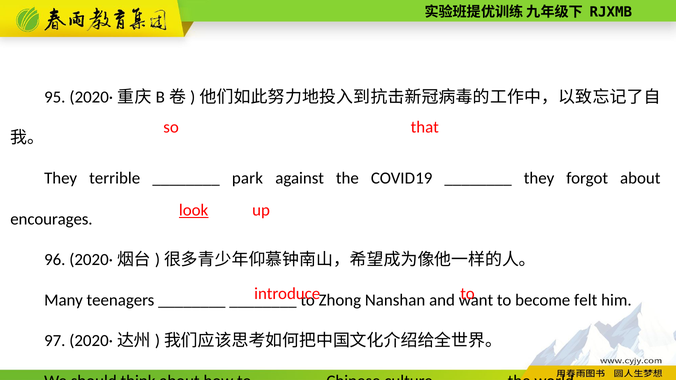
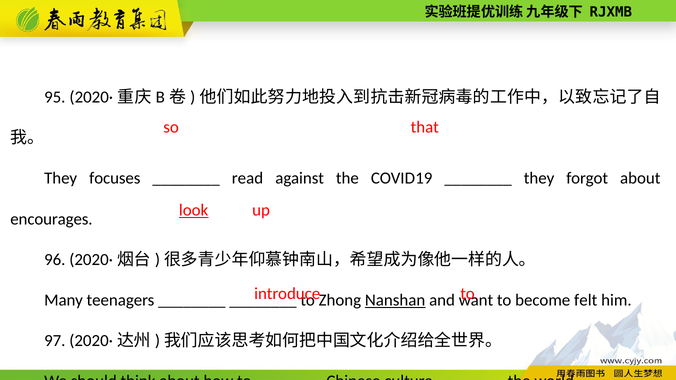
terrible: terrible -> focuses
park: park -> read
Nanshan underline: none -> present
